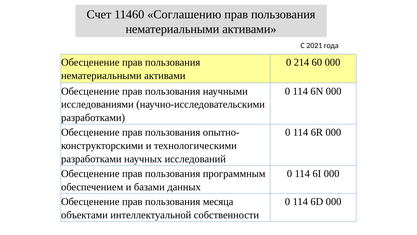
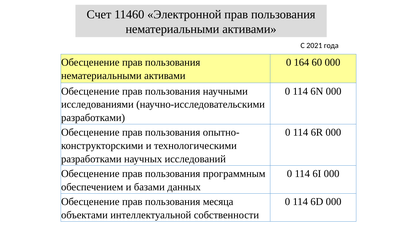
Соглашению: Соглашению -> Электронной
214: 214 -> 164
